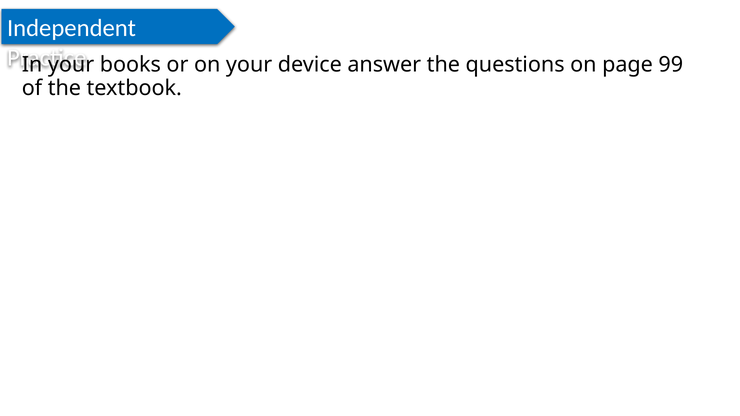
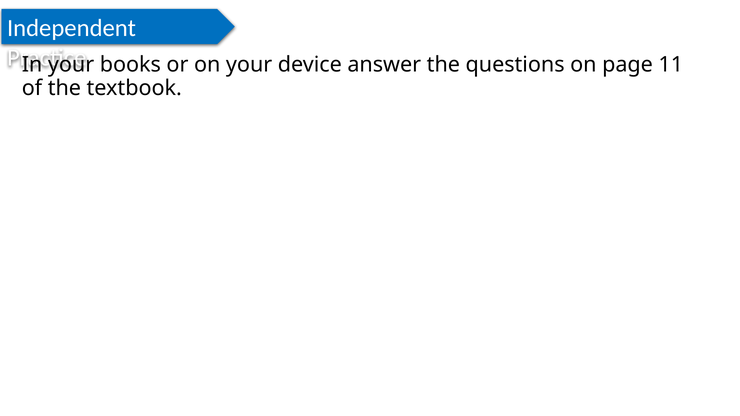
99: 99 -> 11
